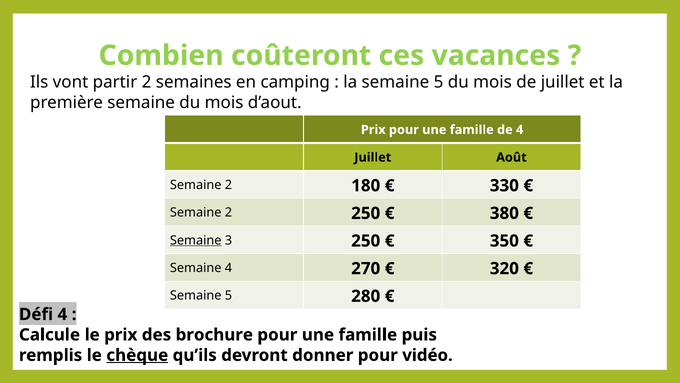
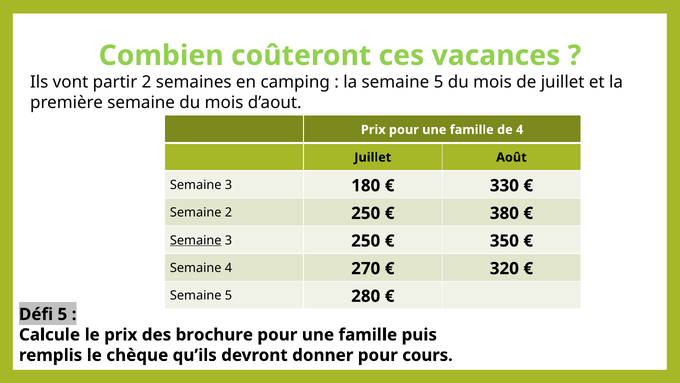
2 at (228, 185): 2 -> 3
Défi 4: 4 -> 5
chèque underline: present -> none
vidéo: vidéo -> cours
